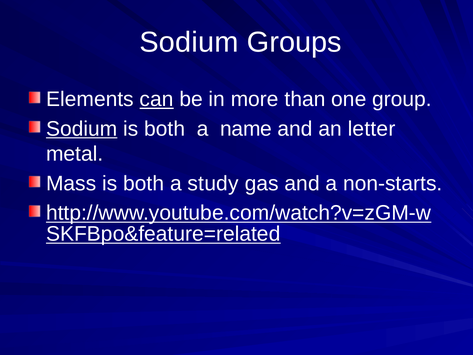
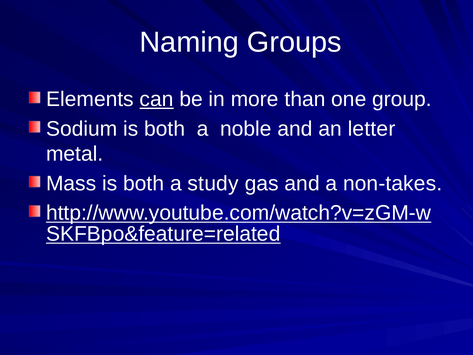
Sodium at (189, 42): Sodium -> Naming
Sodium at (82, 129) underline: present -> none
name: name -> noble
non-starts: non-starts -> non-takes
